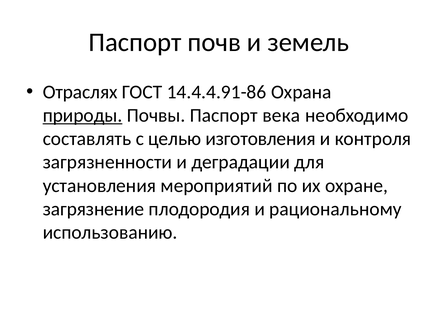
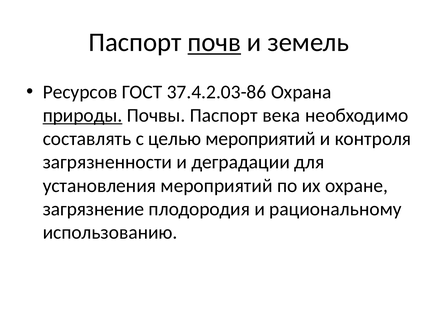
почв underline: none -> present
Отраслях: Отраслях -> Ресурсов
14.4.4.91-86: 14.4.4.91-86 -> 37.4.2.03-86
целью изготовления: изготовления -> мероприятий
